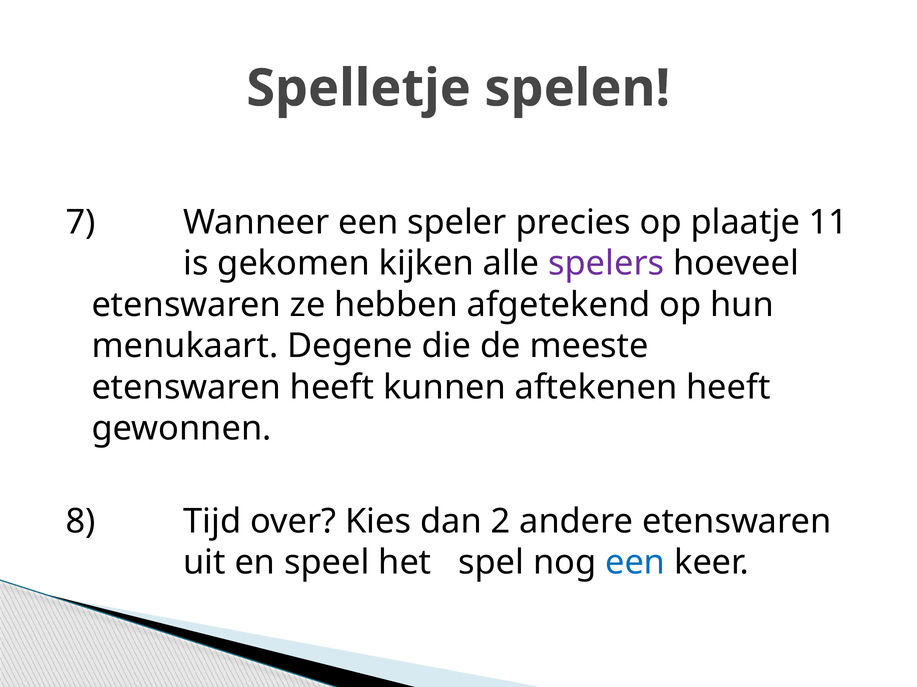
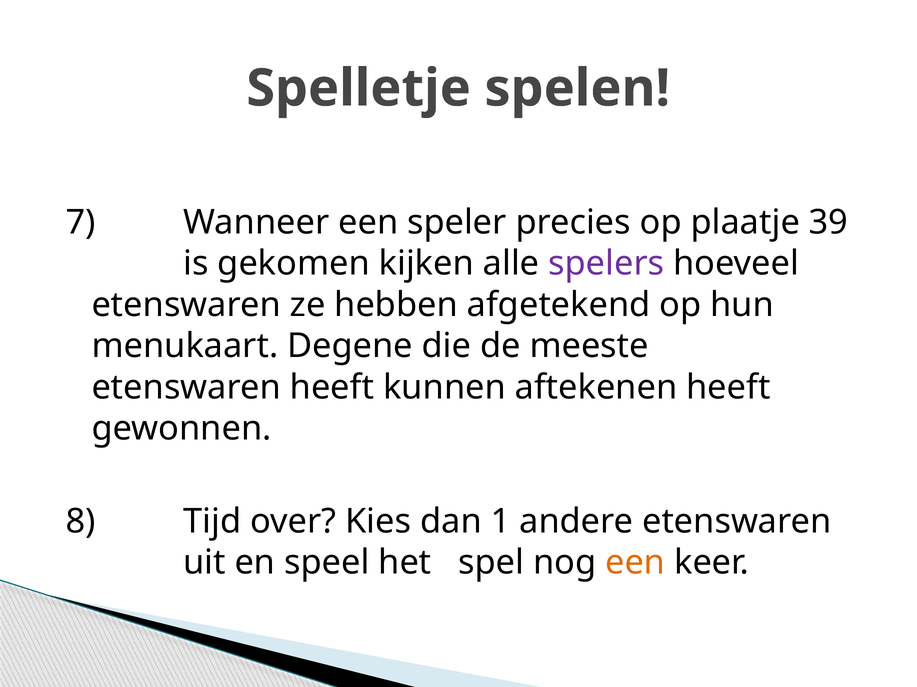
11: 11 -> 39
2: 2 -> 1
een at (635, 563) colour: blue -> orange
